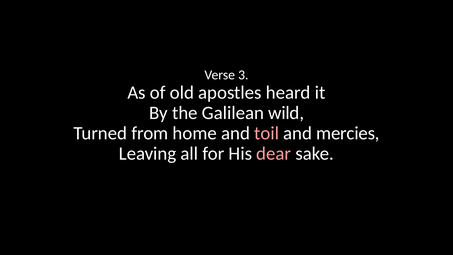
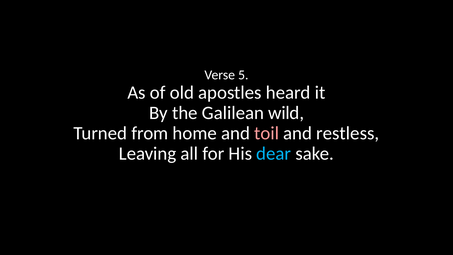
3: 3 -> 5
mercies: mercies -> restless
dear colour: pink -> light blue
